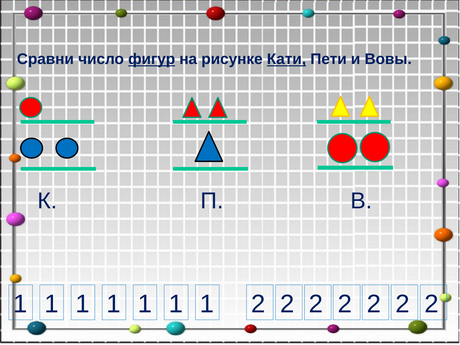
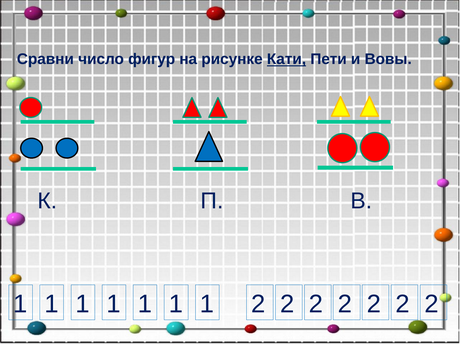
фигур underline: present -> none
